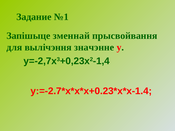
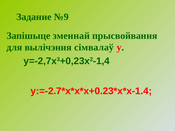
№1: №1 -> №9
значэнне: значэнне -> сімвалаў
